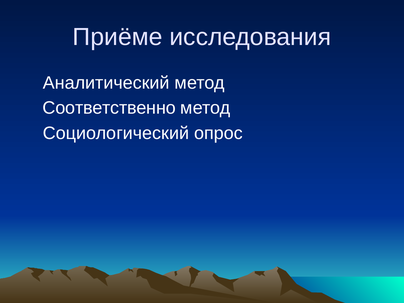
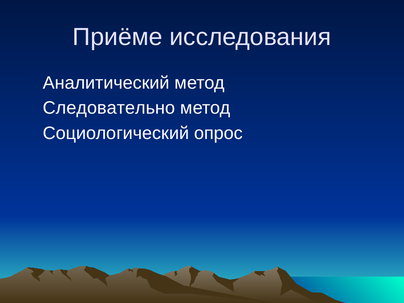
Соответственно: Соответственно -> Следовательно
